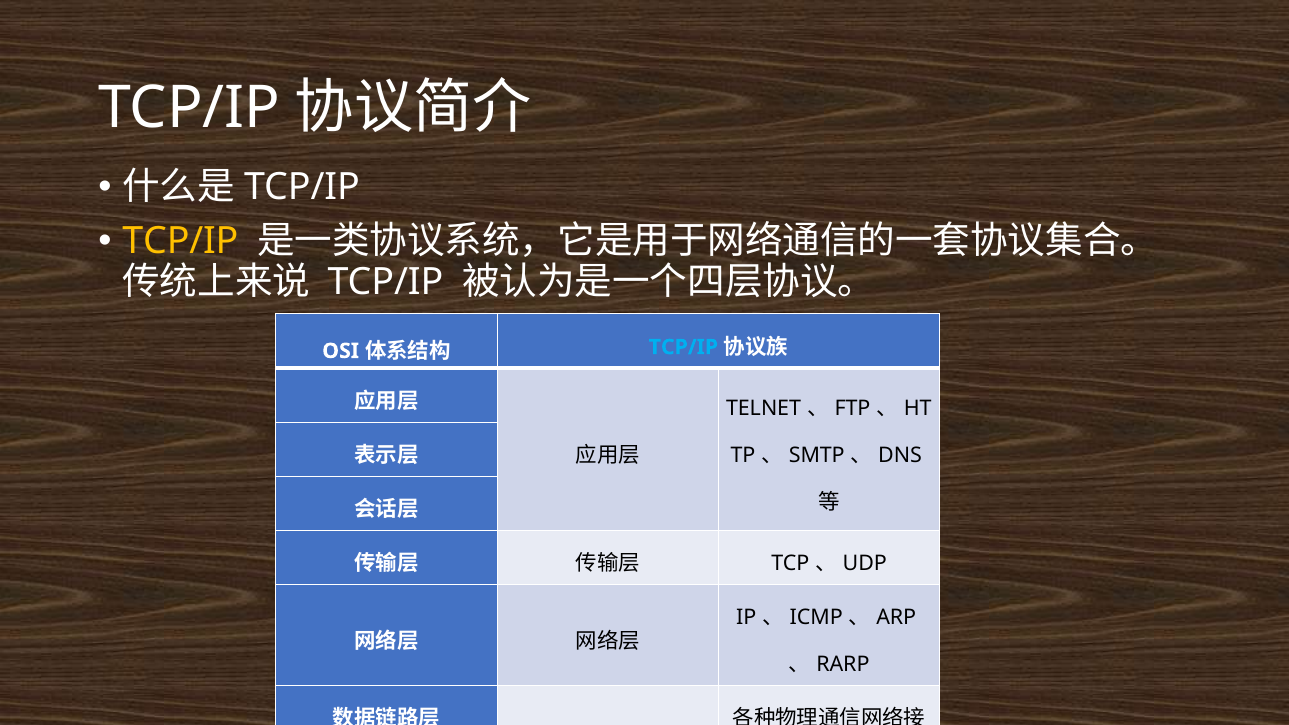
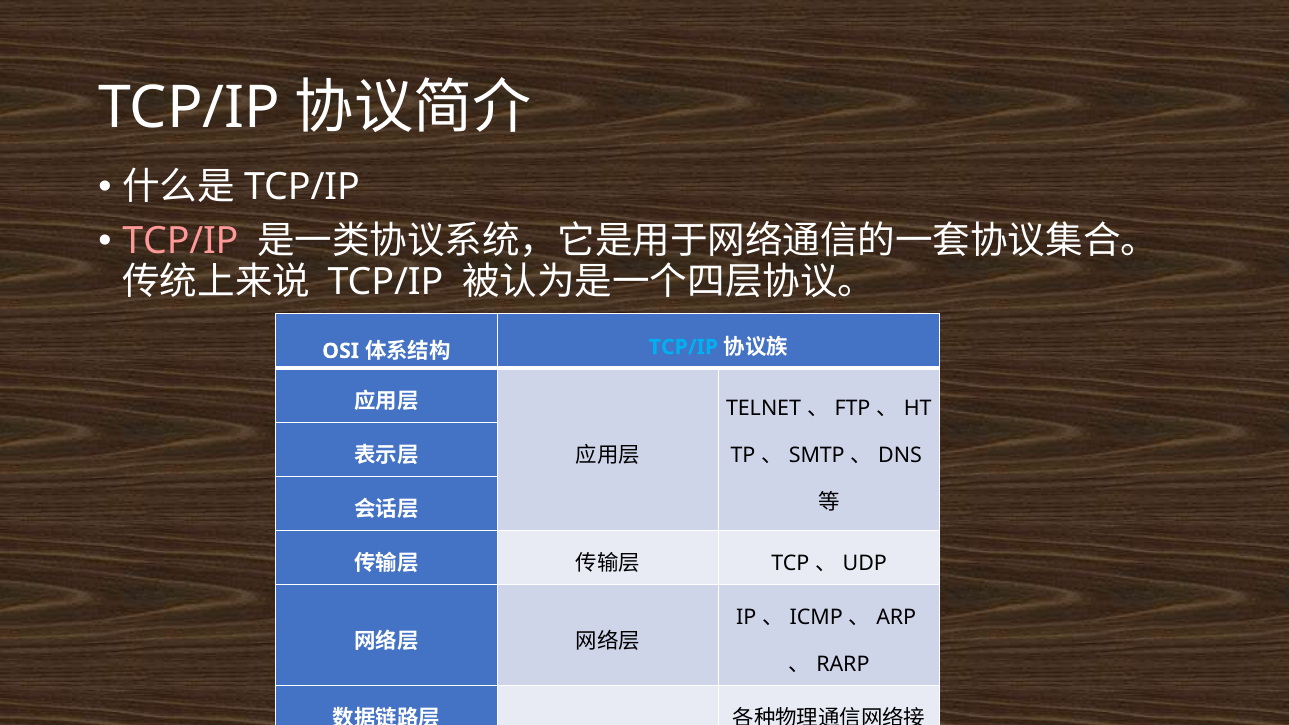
TCP/IP at (180, 241) colour: yellow -> pink
